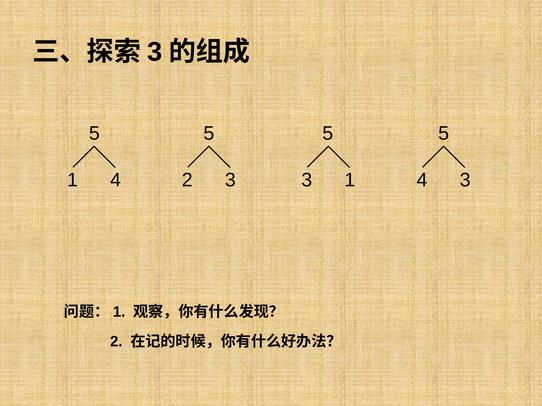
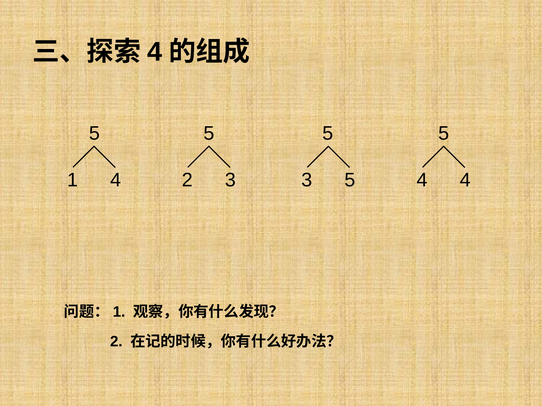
3 at (155, 52): 3 -> 4
1 at (350, 180): 1 -> 5
4 3: 3 -> 4
